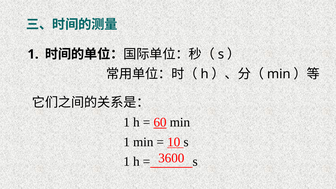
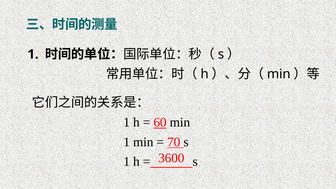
10: 10 -> 70
